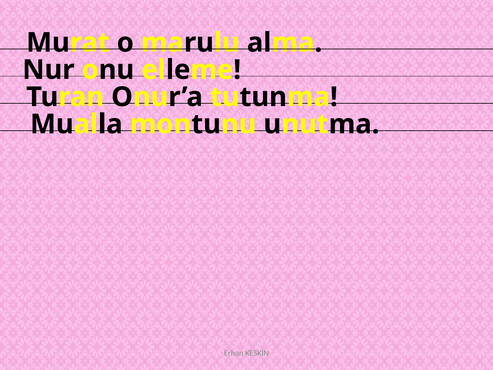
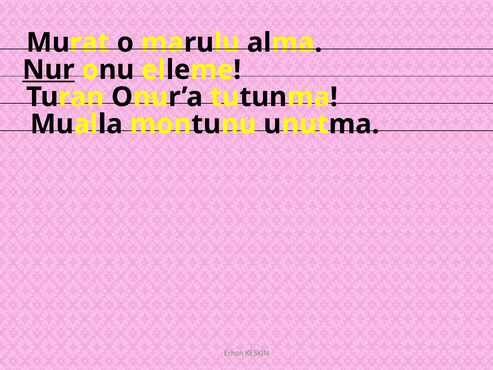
Nur underline: none -> present
